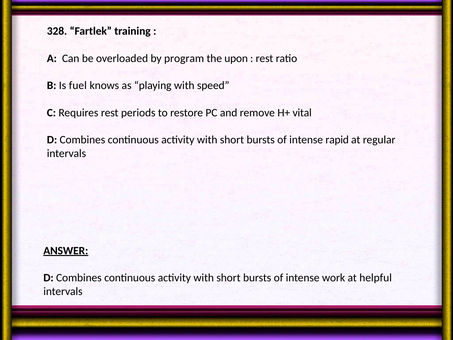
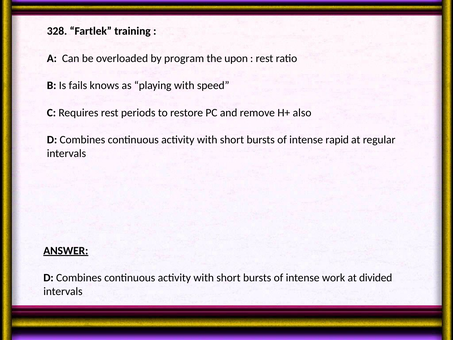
fuel: fuel -> fails
vital: vital -> also
helpful: helpful -> divided
